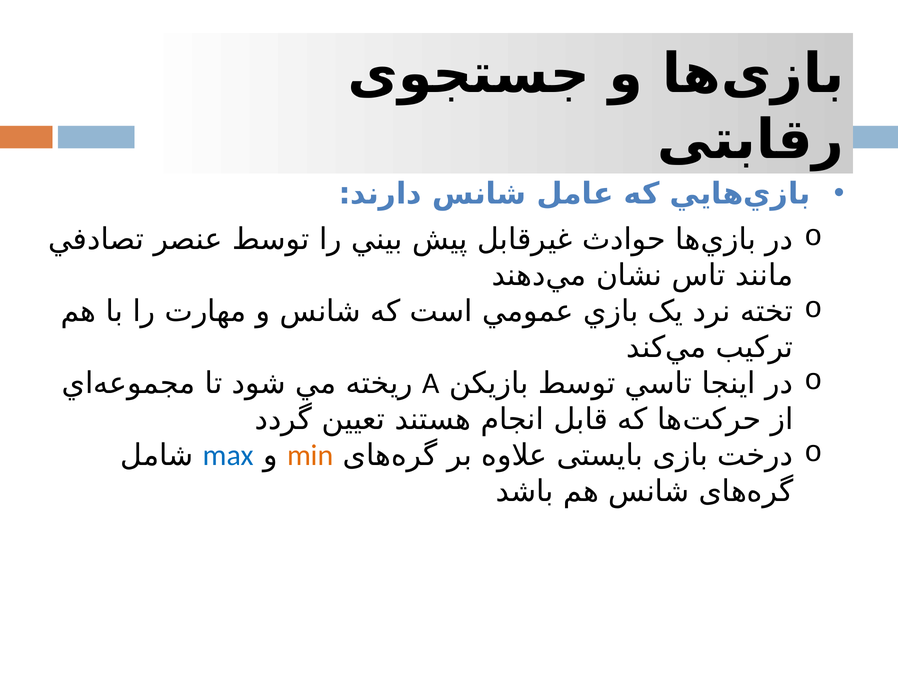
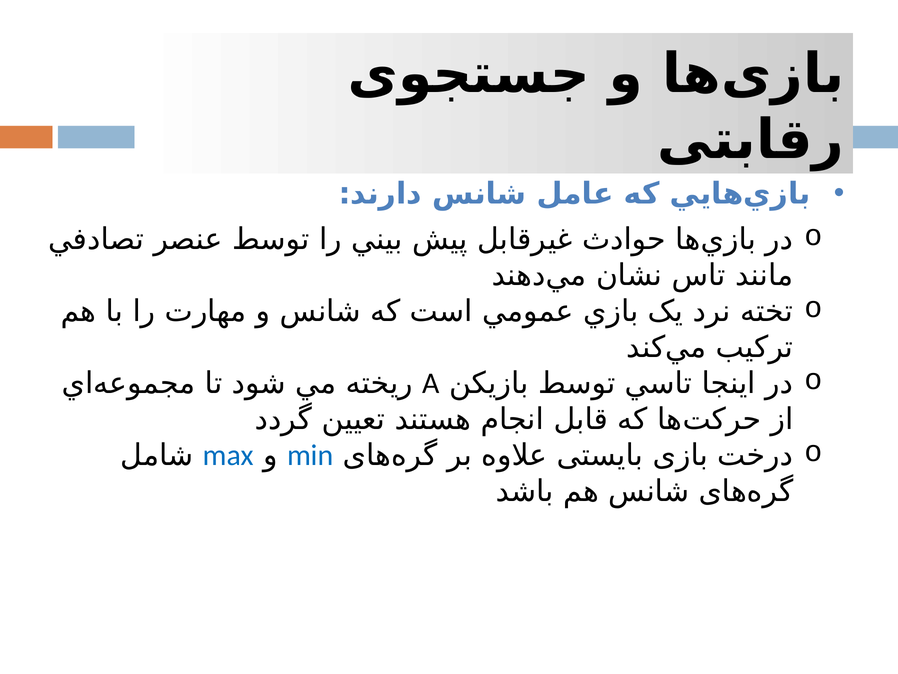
min colour: orange -> blue
